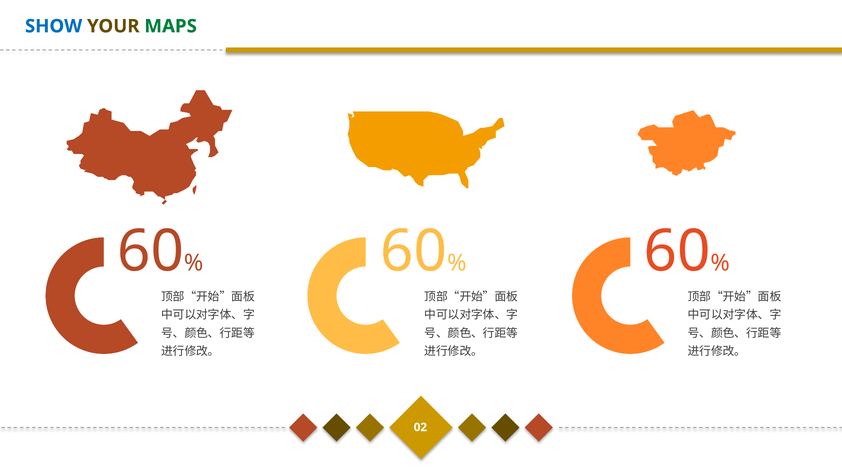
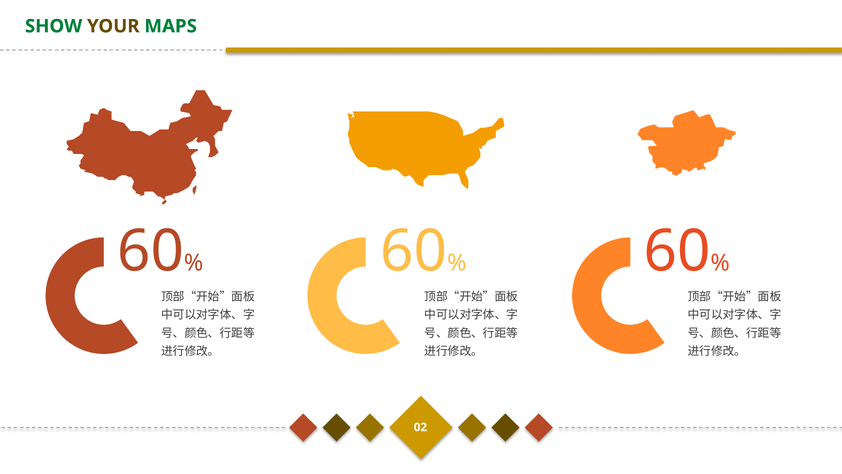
SHOW colour: blue -> green
